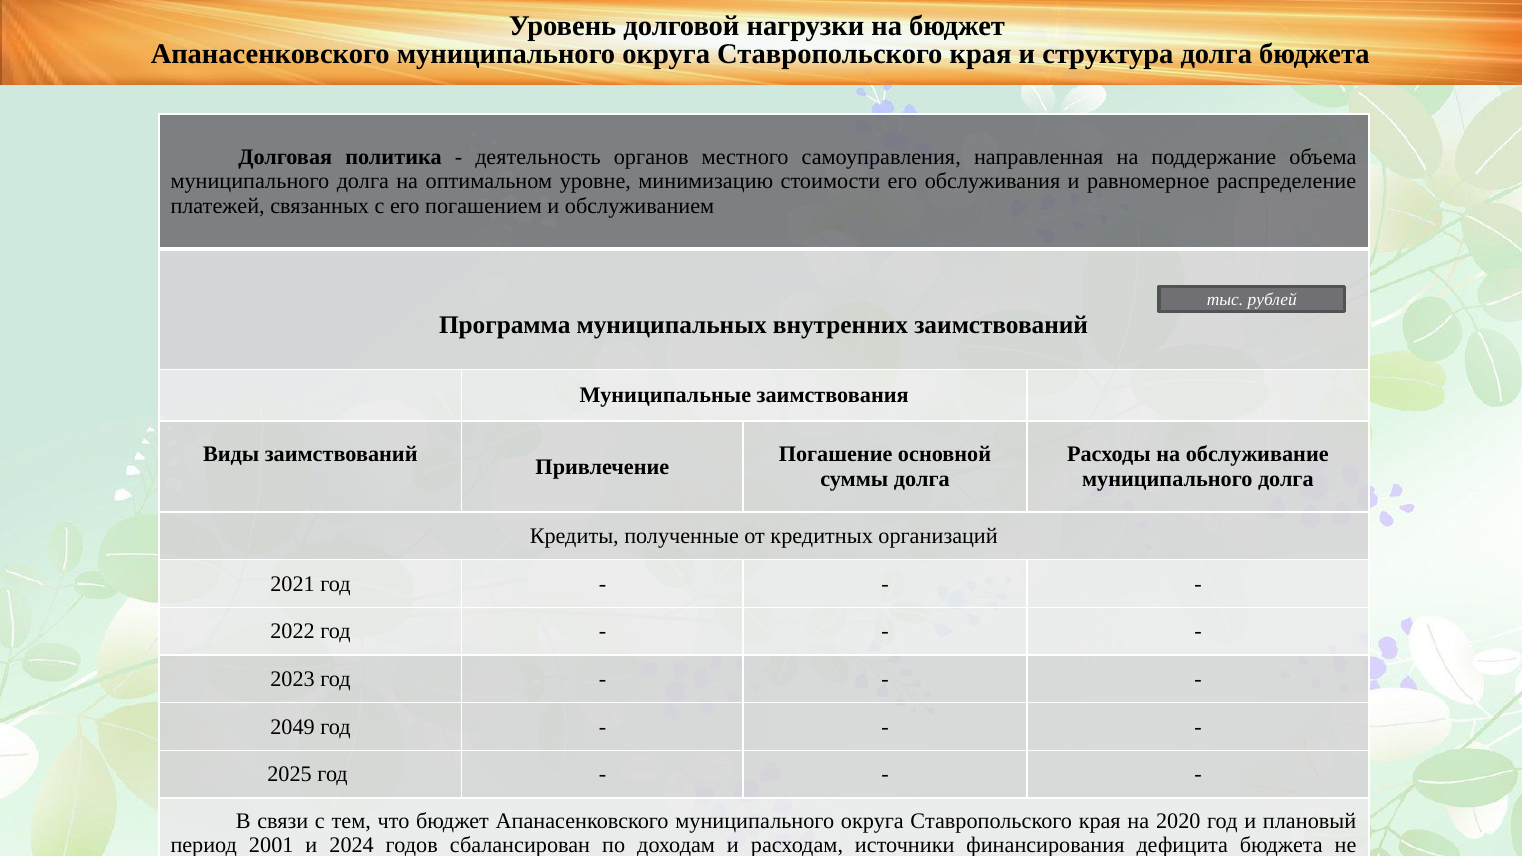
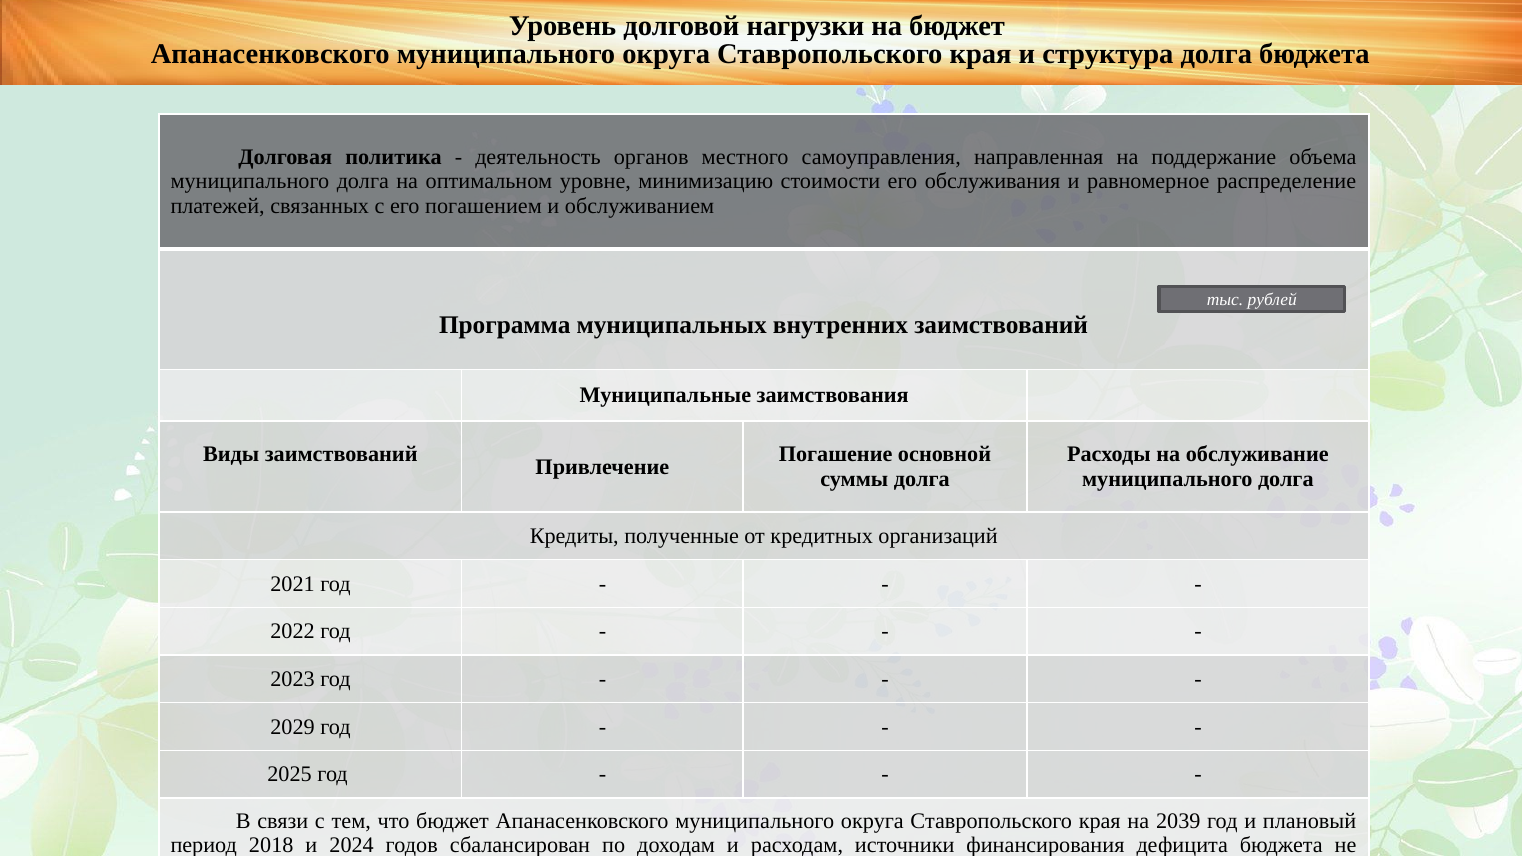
2049: 2049 -> 2029
2020: 2020 -> 2039
2001: 2001 -> 2018
